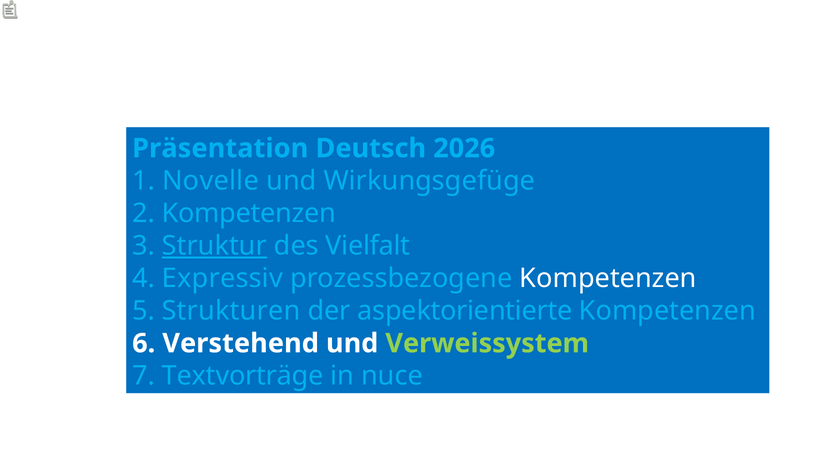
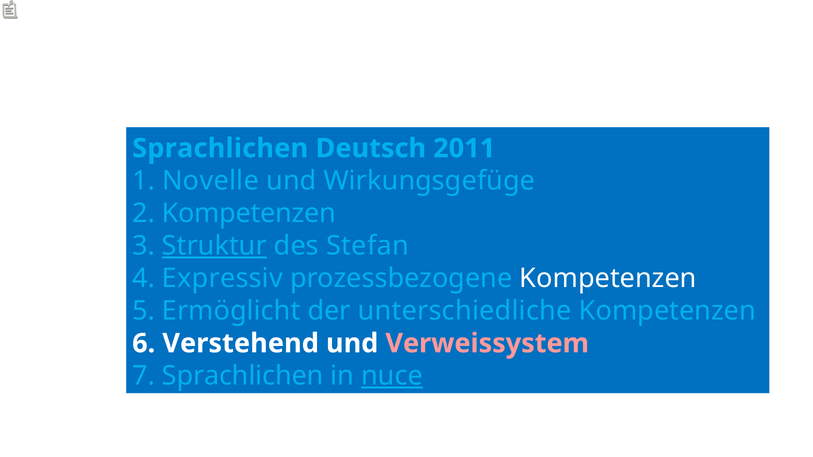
Präsentation at (220, 148): Präsentation -> Sprachlichen
2026: 2026 -> 2011
Vielfalt: Vielfalt -> Stefan
Strukturen: Strukturen -> Ermöglicht
aspektorientierte: aspektorientierte -> unterschiedliche
Verweissystem colour: light green -> pink
7 Textvorträge: Textvorträge -> Sprachlichen
nuce underline: none -> present
